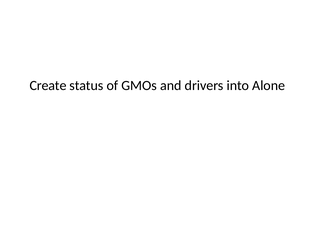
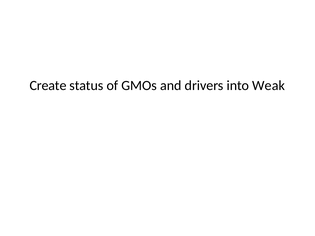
Alone: Alone -> Weak
